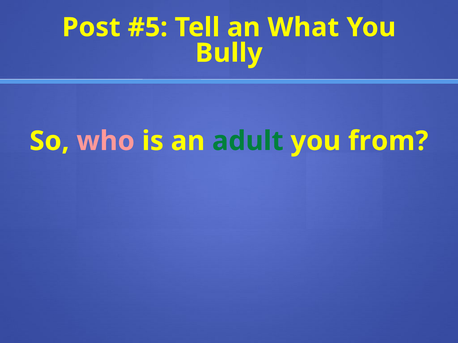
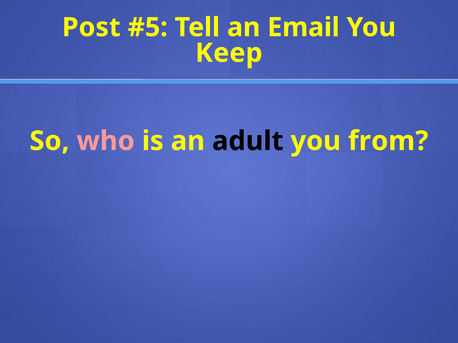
What: What -> Email
Bully: Bully -> Keep
adult colour: green -> black
